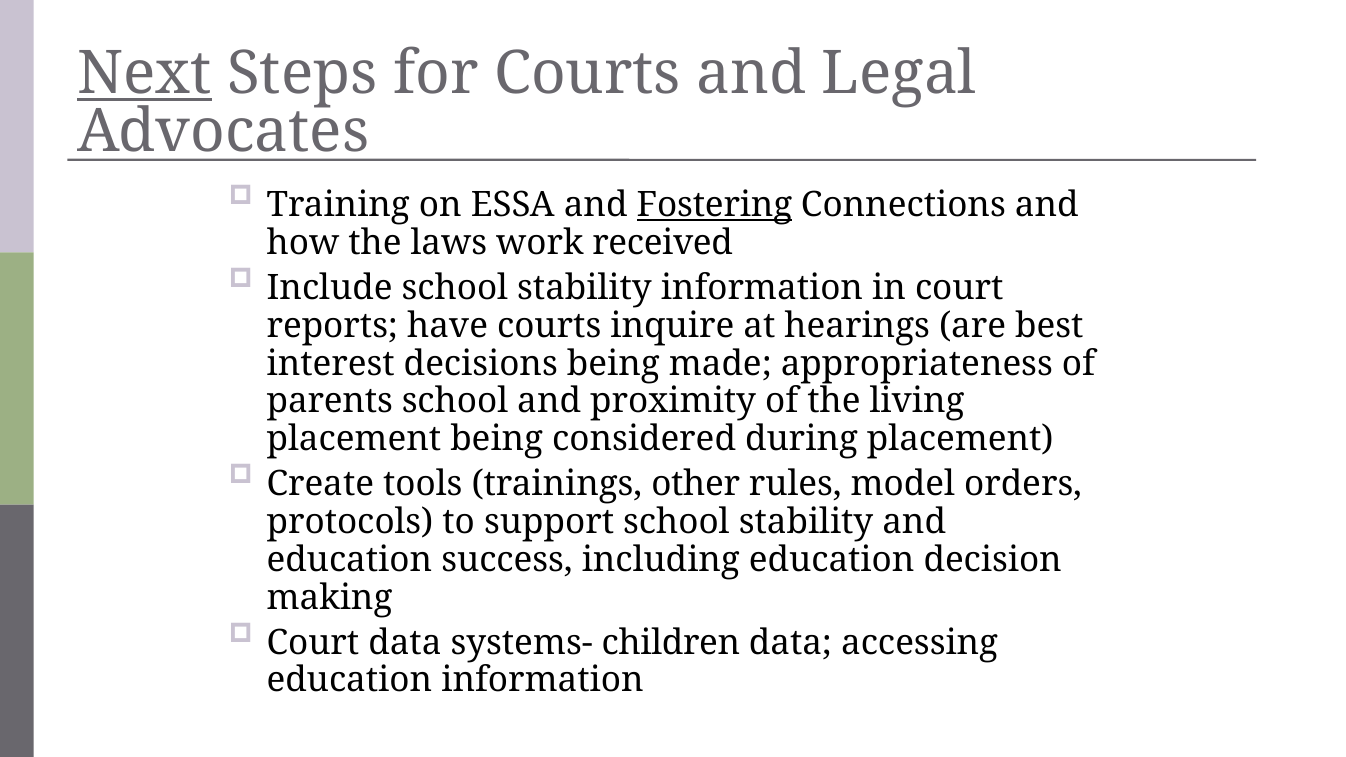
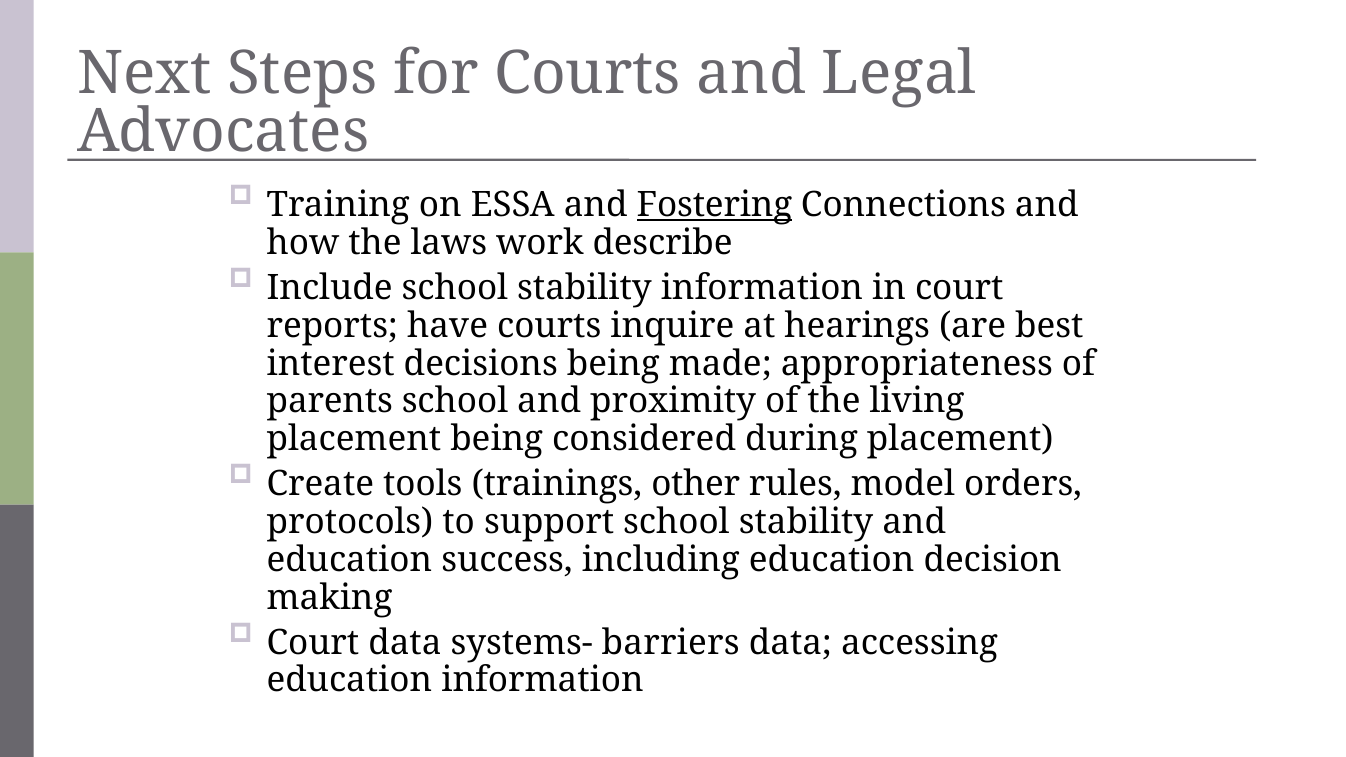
Next underline: present -> none
received: received -> describe
children: children -> barriers
